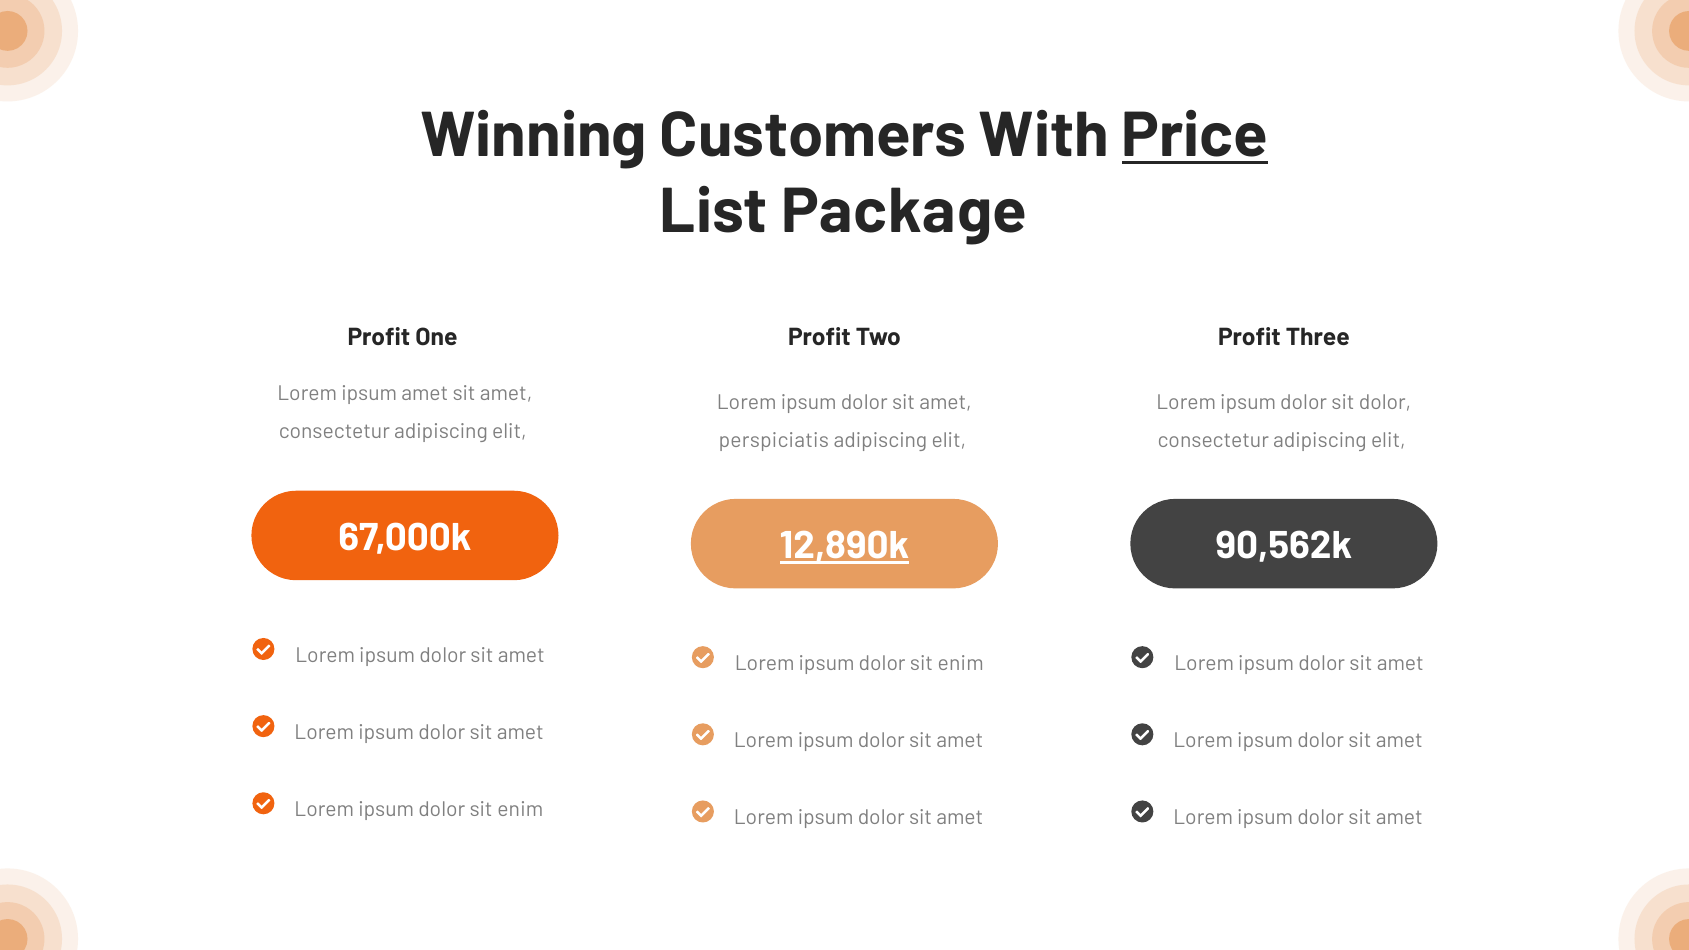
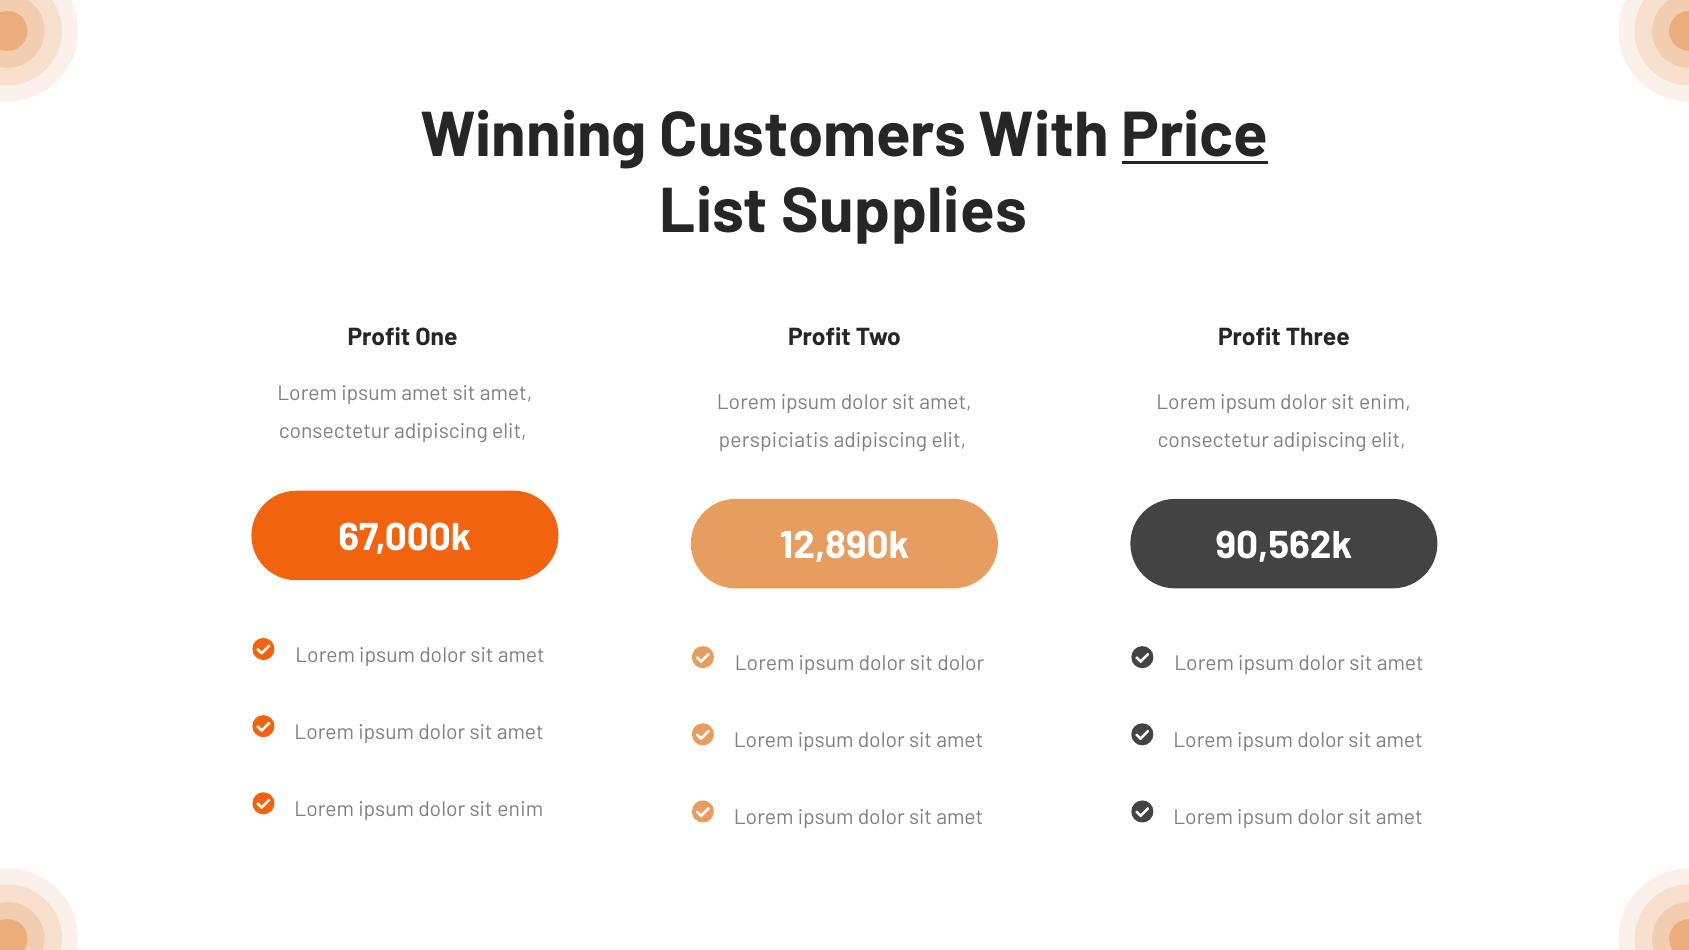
Package: Package -> Supplies
dolor at (1385, 402): dolor -> enim
12,890k underline: present -> none
enim at (961, 664): enim -> dolor
